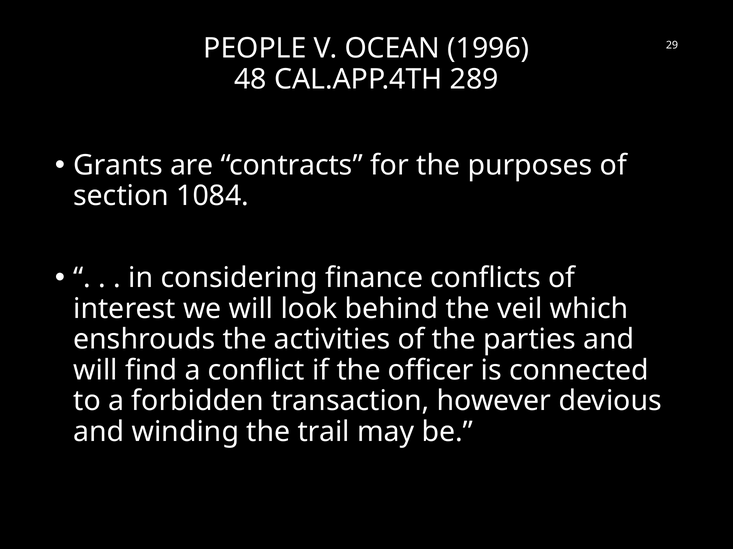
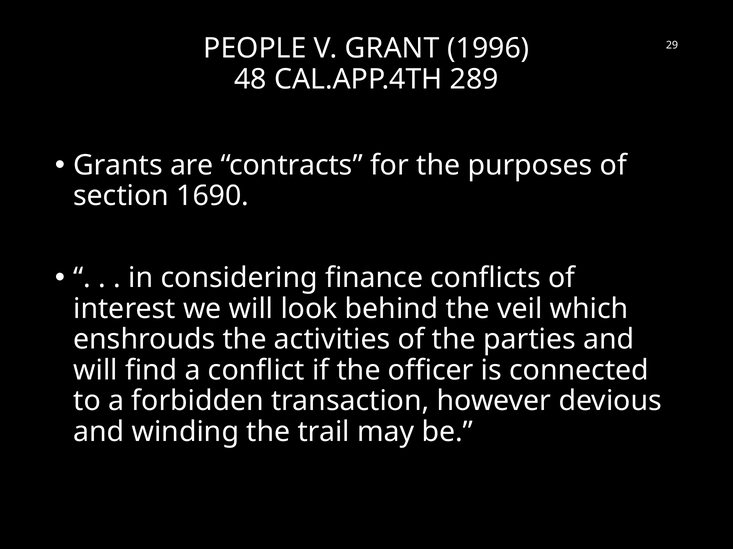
OCEAN: OCEAN -> GRANT
1084: 1084 -> 1690
